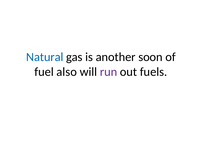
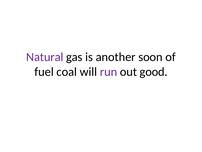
Natural colour: blue -> purple
also: also -> coal
fuels: fuels -> good
